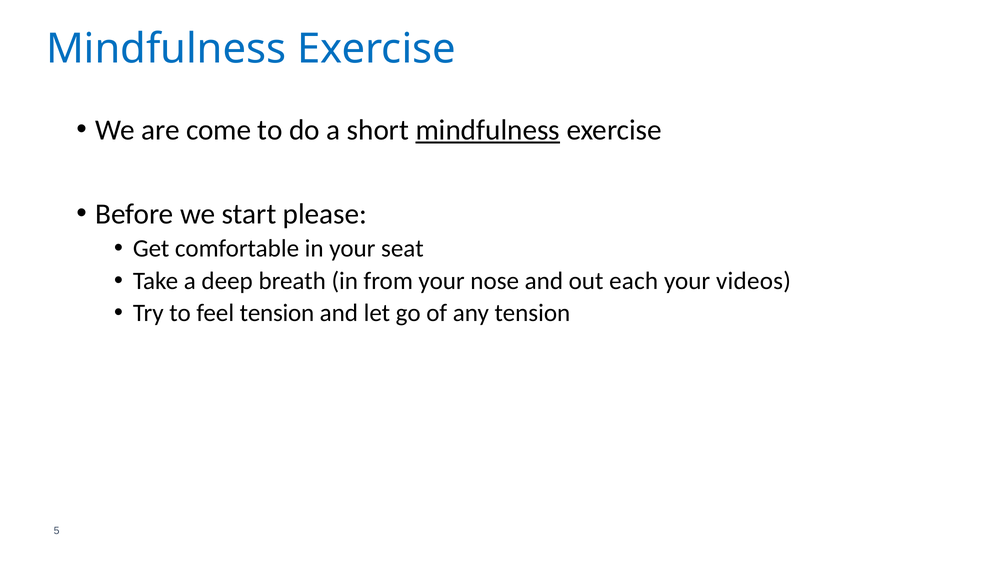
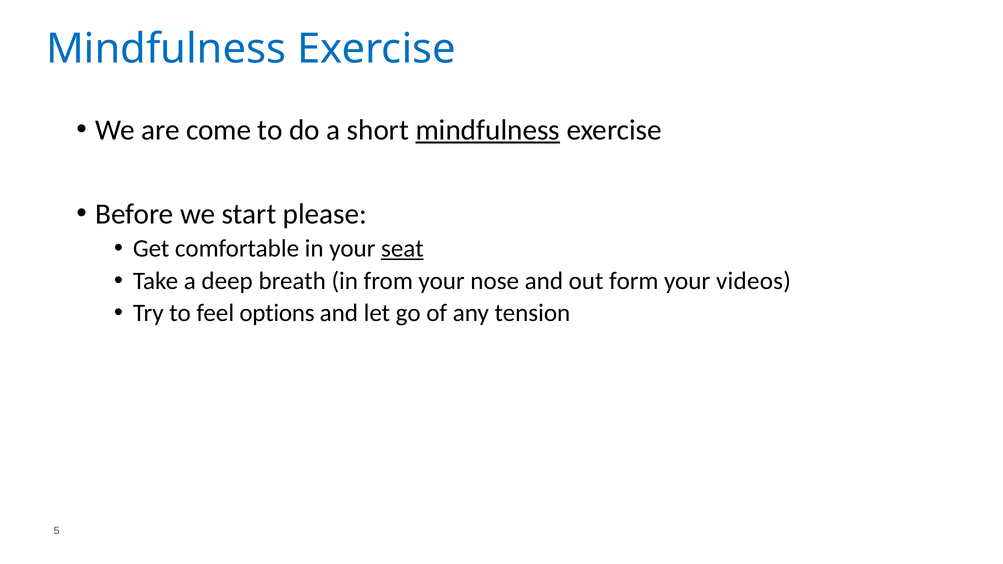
seat underline: none -> present
each: each -> form
feel tension: tension -> options
